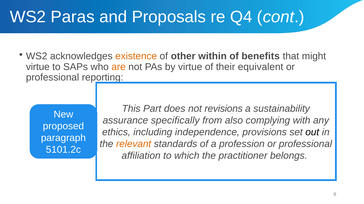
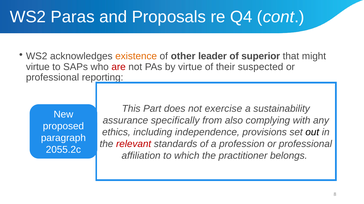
within: within -> leader
benefits: benefits -> superior
are colour: orange -> red
equivalent: equivalent -> suspected
revisions: revisions -> exercise
relevant colour: orange -> red
5101.2c: 5101.2c -> 2055.2c
